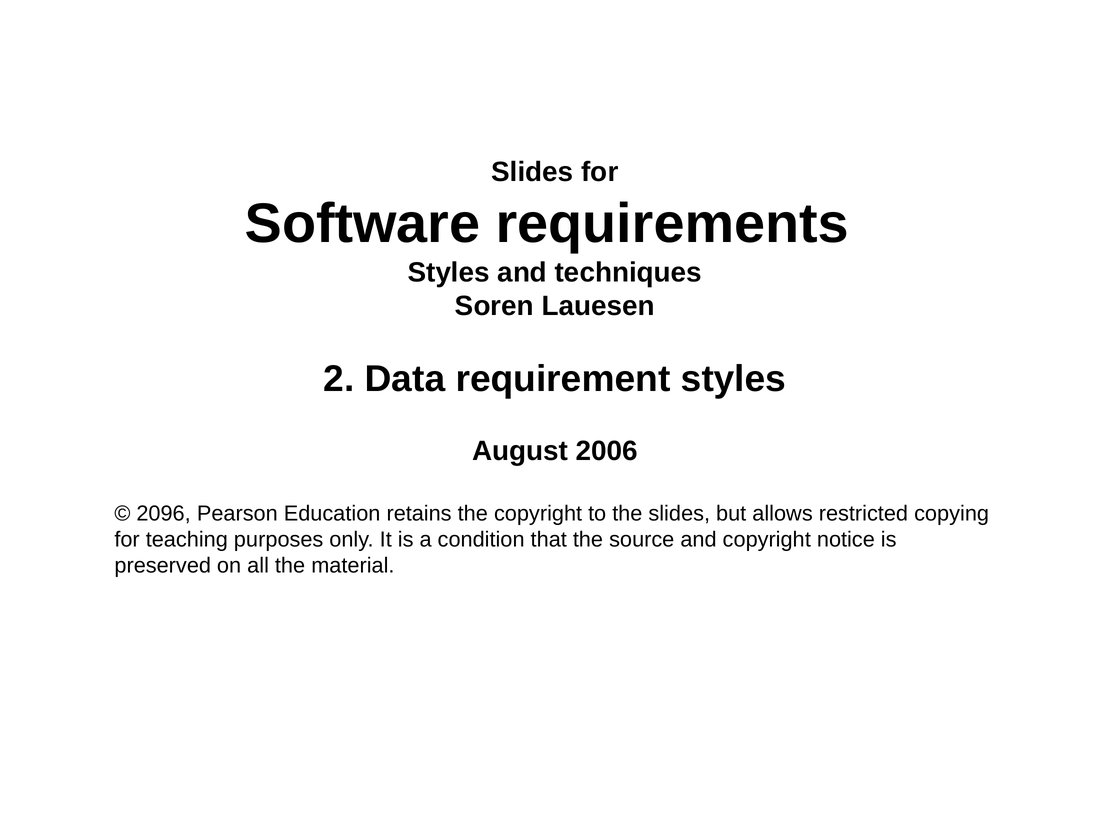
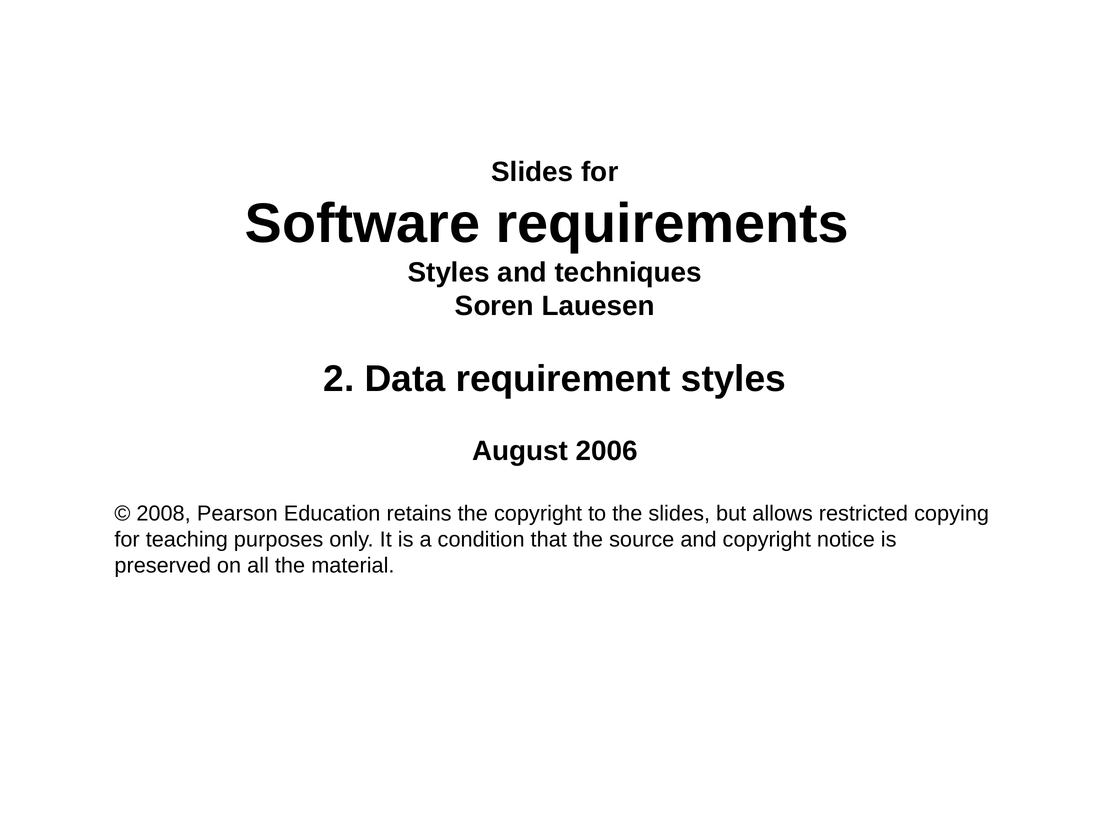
2096: 2096 -> 2008
